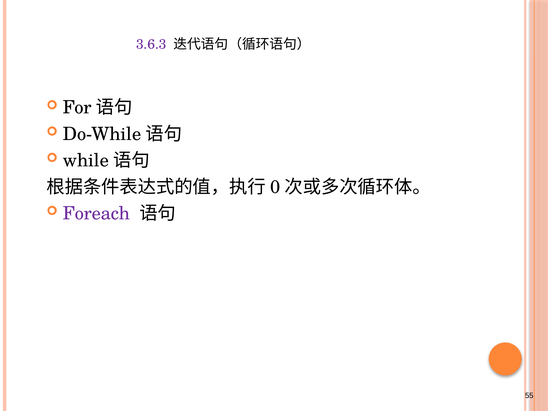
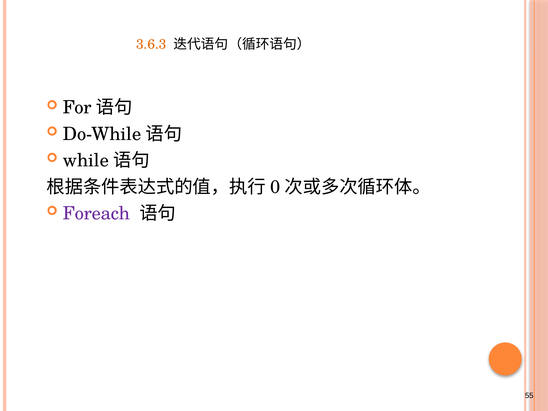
3.6.3 colour: purple -> orange
